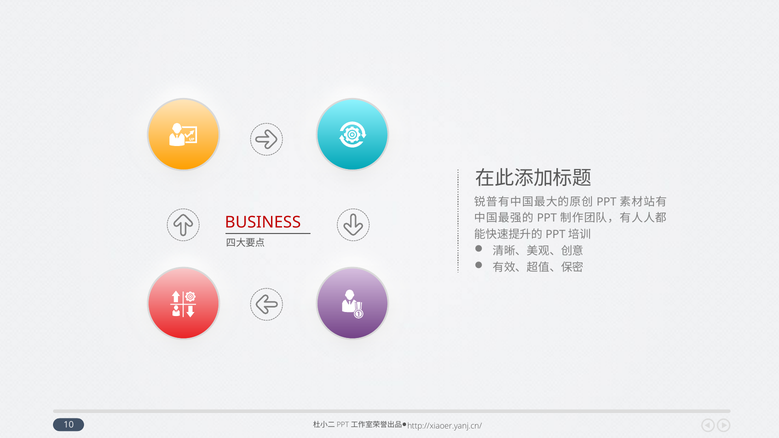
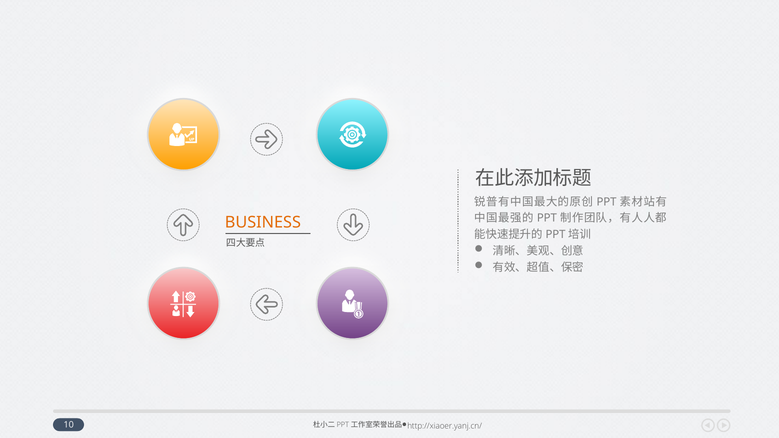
BUSINESS colour: red -> orange
